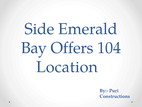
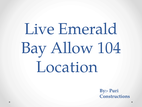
Side: Side -> Live
Offers: Offers -> Allow
